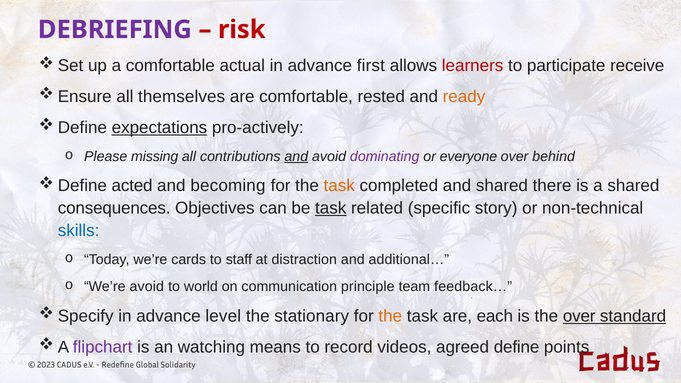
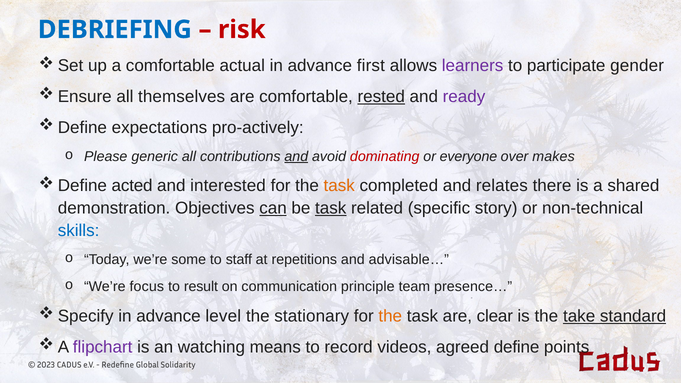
DEBRIEFING colour: purple -> blue
learners colour: red -> purple
receive: receive -> gender
rested underline: none -> present
ready colour: orange -> purple
expectations underline: present -> none
missing: missing -> generic
dominating colour: purple -> red
behind: behind -> makes
becoming: becoming -> interested
and shared: shared -> relates
consequences: consequences -> demonstration
can underline: none -> present
cards: cards -> some
distraction: distraction -> repetitions
additional…: additional… -> advisable…
We’re avoid: avoid -> focus
world: world -> result
feedback…: feedback… -> presence…
each: each -> clear
the over: over -> take
